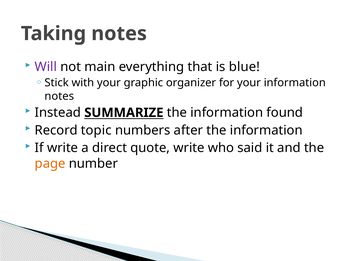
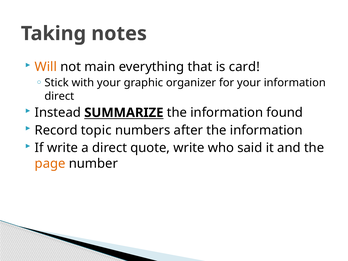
Will colour: purple -> orange
blue: blue -> card
notes at (59, 96): notes -> direct
